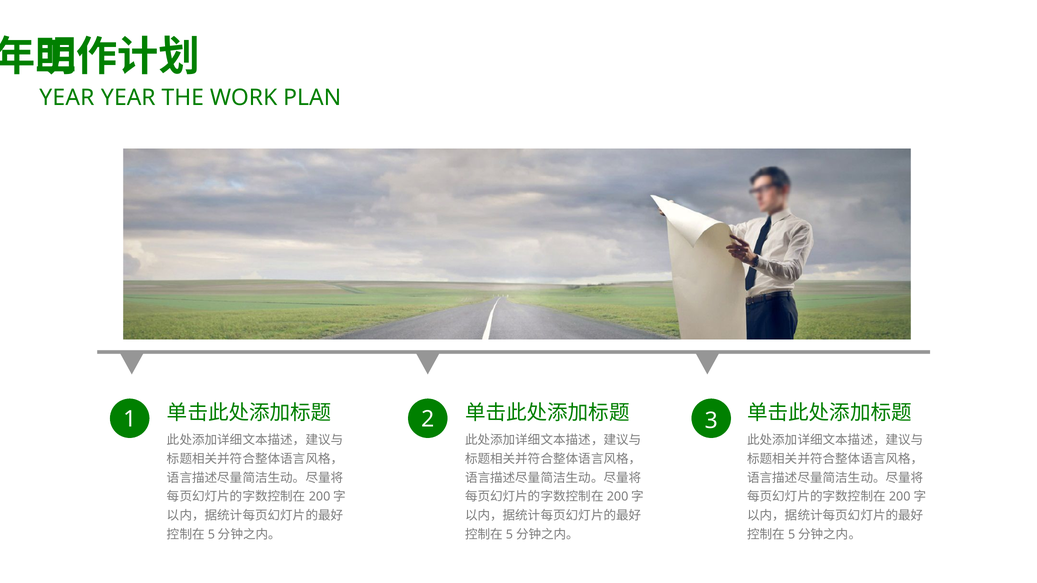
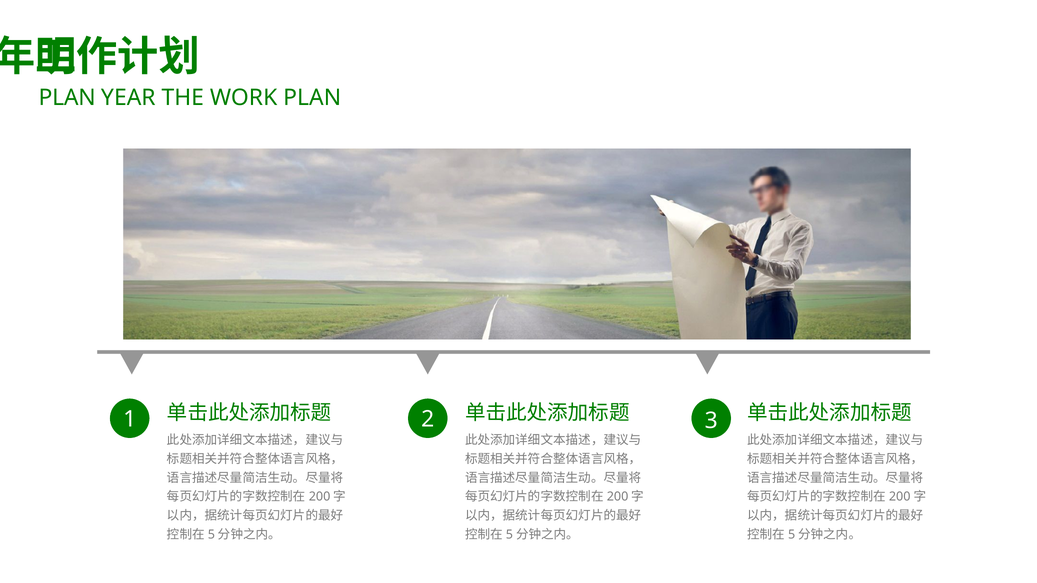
YEAR at (67, 98): YEAR -> PLAN
